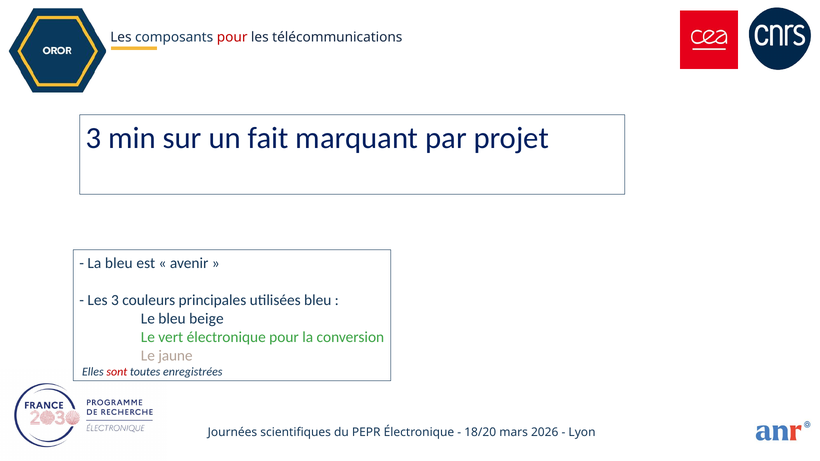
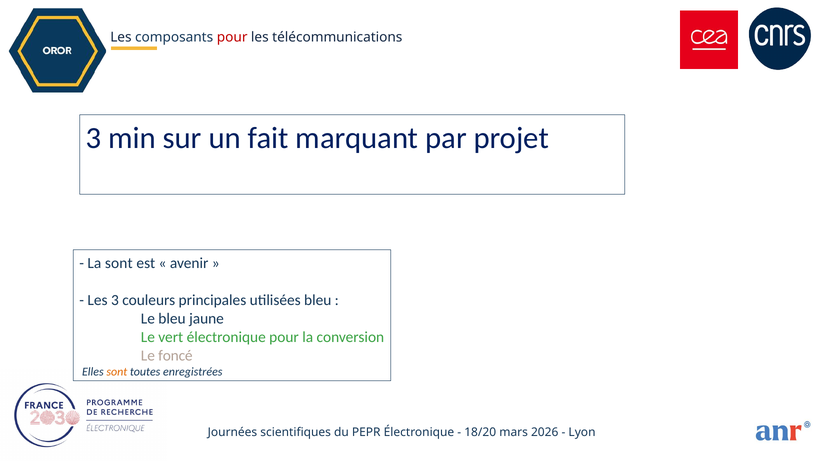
La bleu: bleu -> sont
beige: beige -> jaune
jaune: jaune -> foncé
sont at (117, 372) colour: red -> orange
